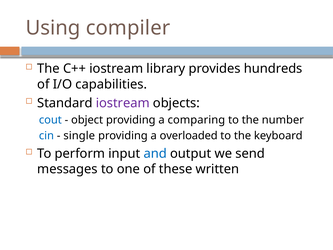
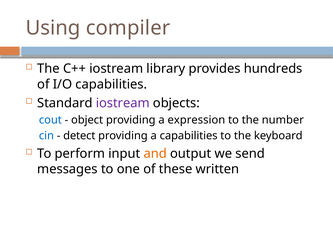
comparing: comparing -> expression
single: single -> detect
a overloaded: overloaded -> capabilities
and colour: blue -> orange
